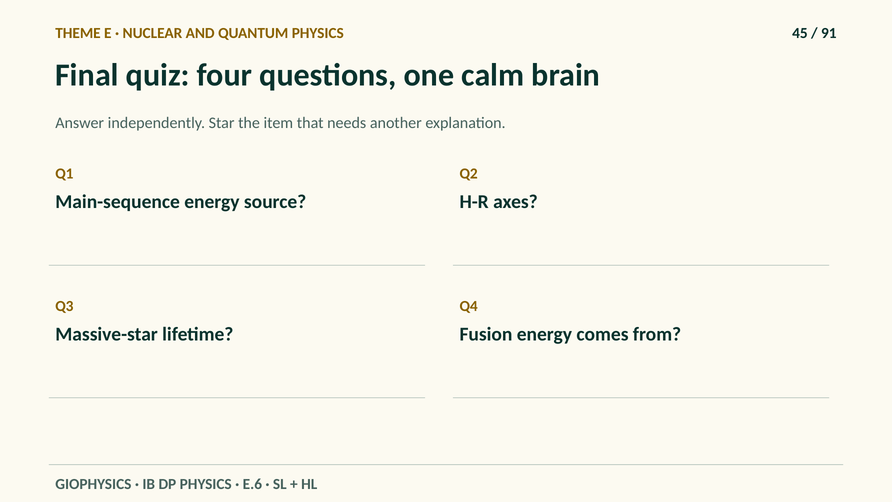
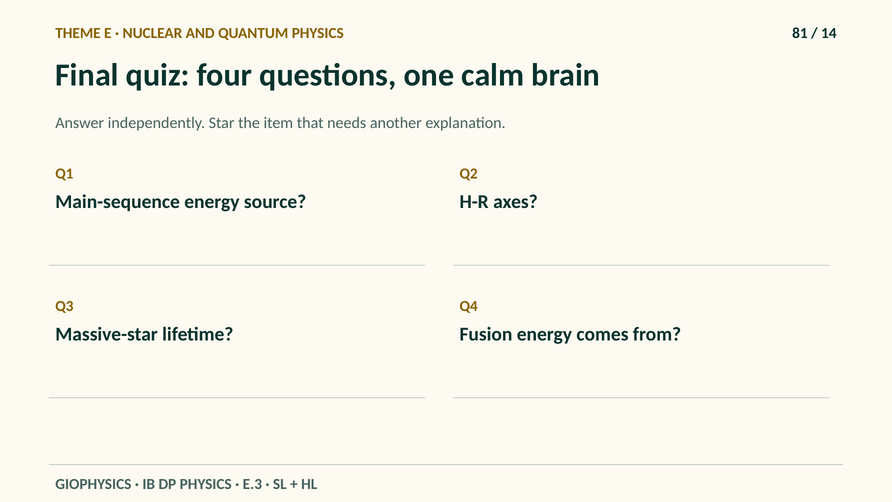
45: 45 -> 81
91: 91 -> 14
E.6: E.6 -> E.3
